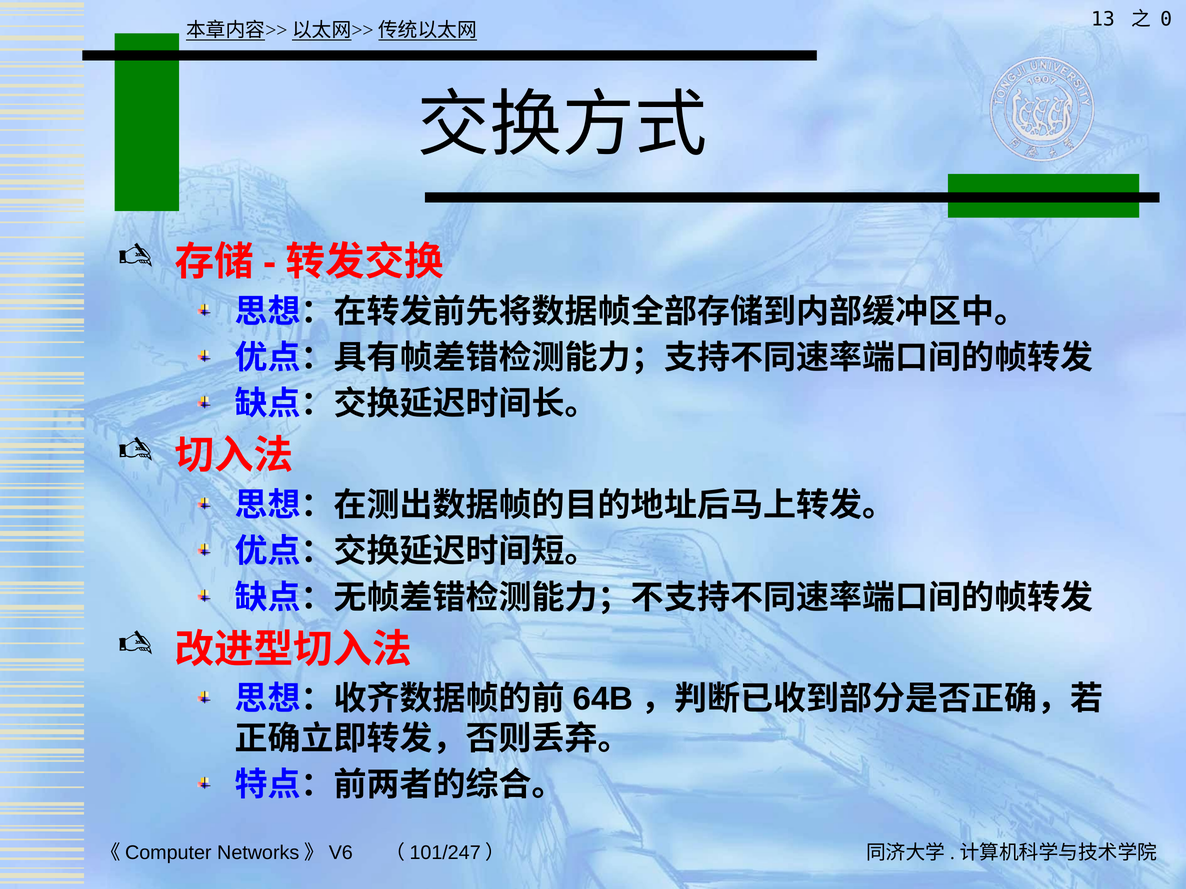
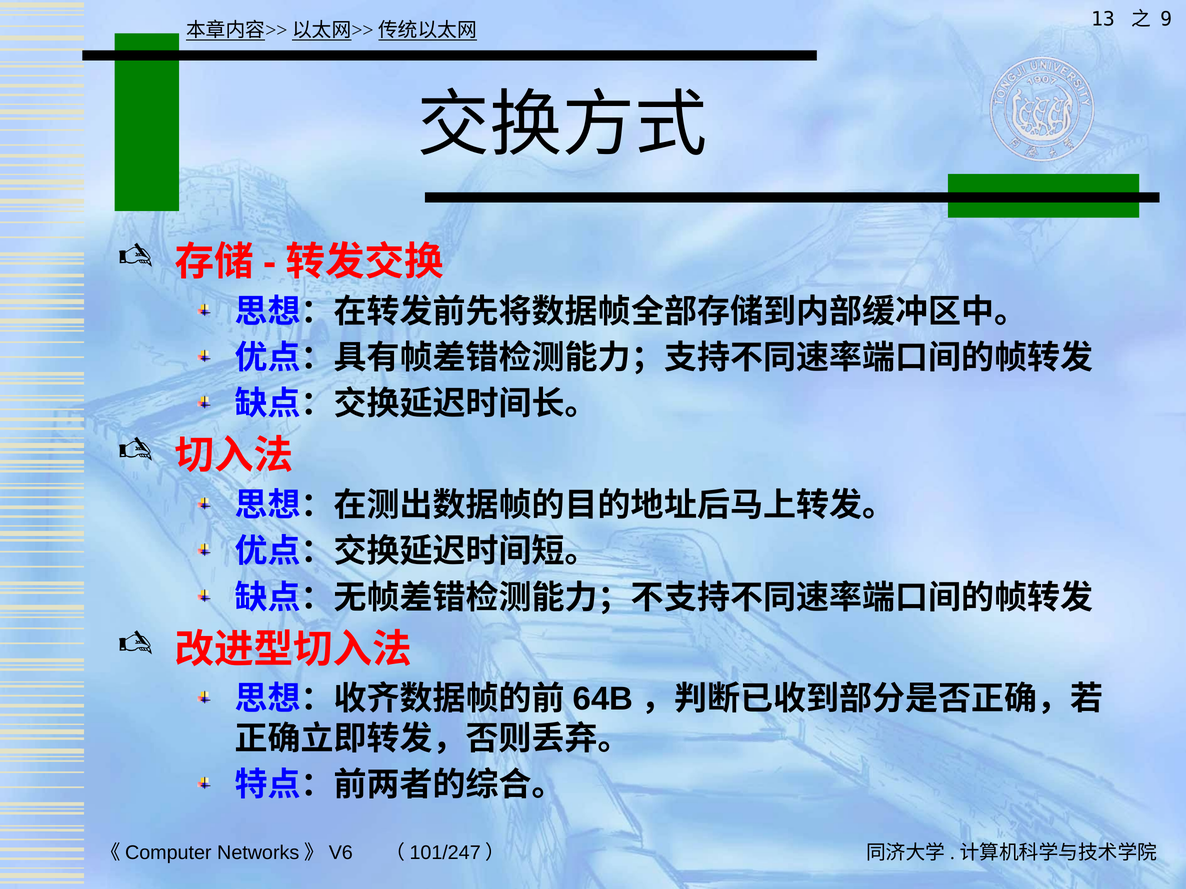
0: 0 -> 9
